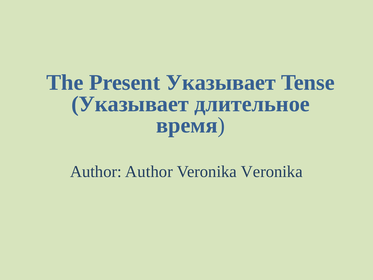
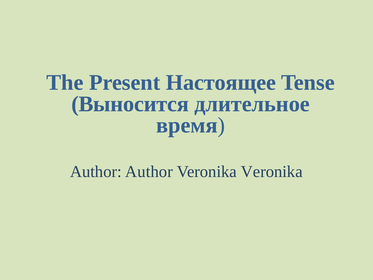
Present Указывает: Указывает -> Настоящее
Указывает at (130, 104): Указывает -> Выносится
